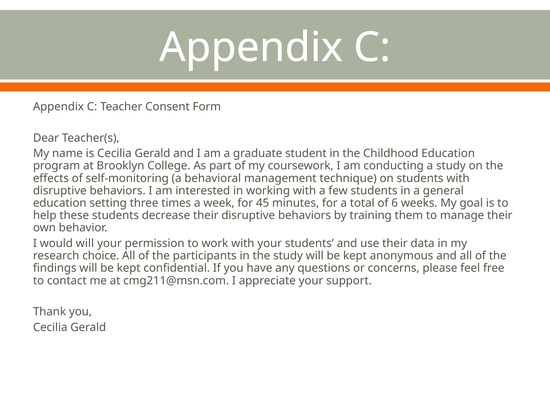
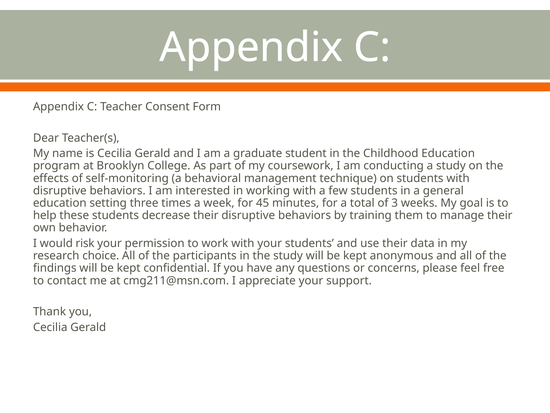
6: 6 -> 3
would will: will -> risk
